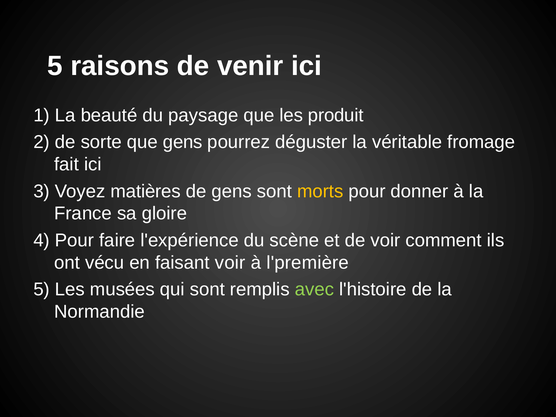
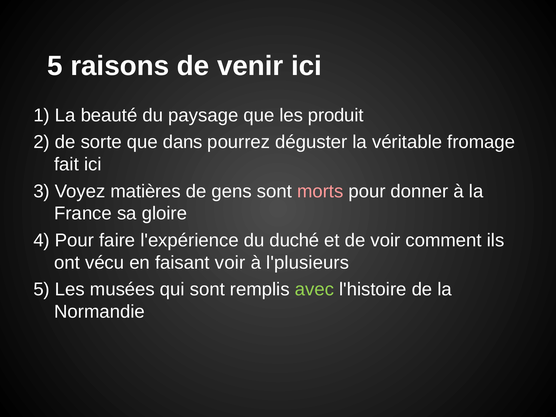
que gens: gens -> dans
morts colour: yellow -> pink
scène: scène -> duché
l'première: l'première -> l'plusieurs
